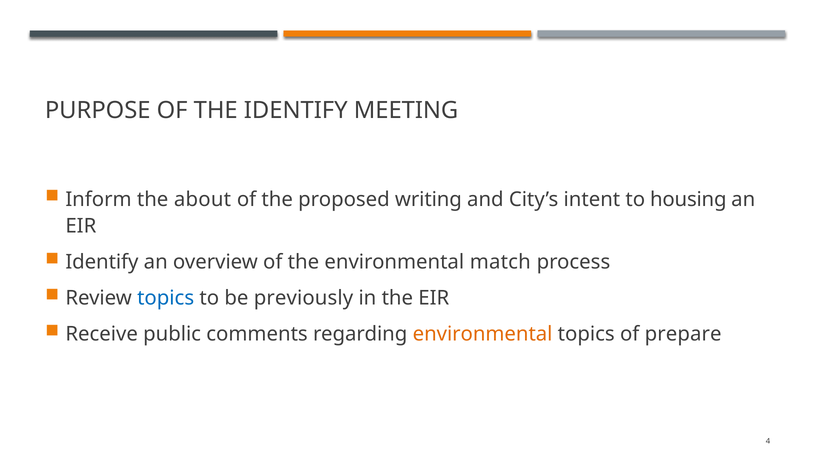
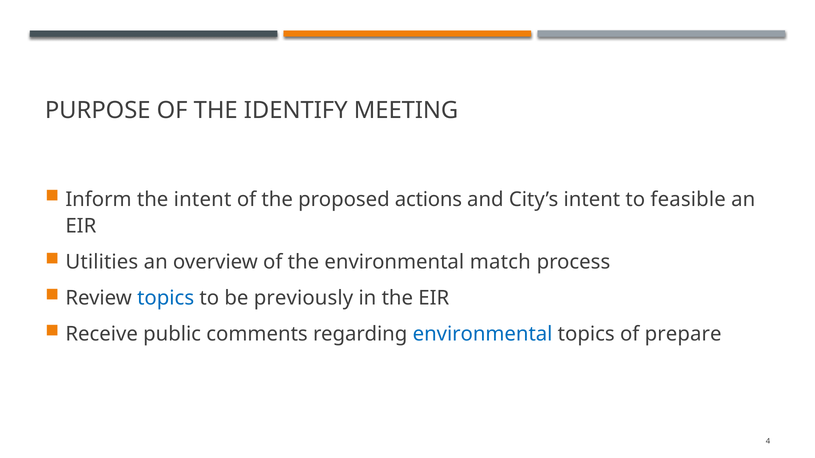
the about: about -> intent
writing: writing -> actions
housing: housing -> feasible
Identify at (102, 262): Identify -> Utilities
environmental at (483, 335) colour: orange -> blue
